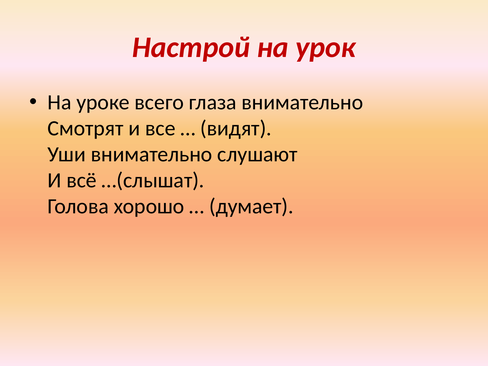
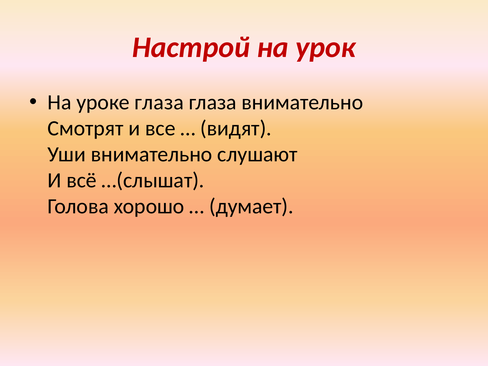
уроке всего: всего -> глаза
